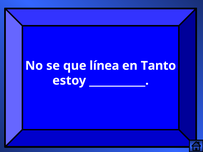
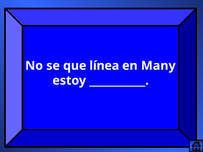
Tanto: Tanto -> Many
